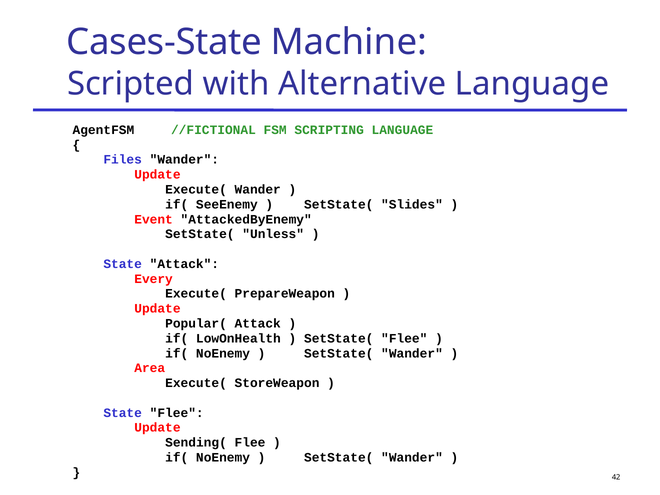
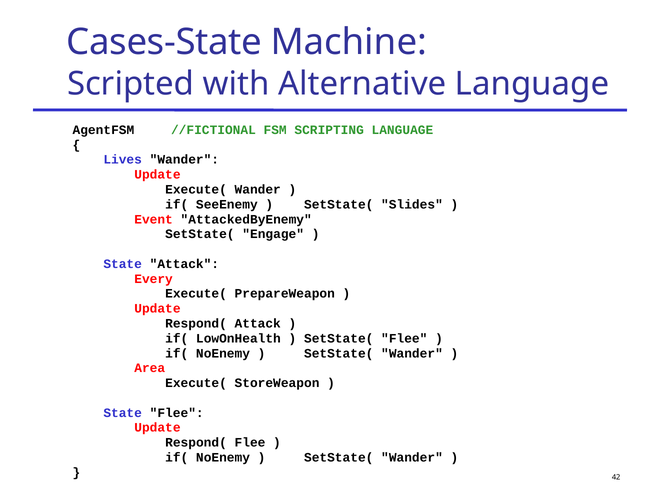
Files: Files -> Lives
Unless: Unless -> Engage
Popular( at (196, 324): Popular( -> Respond(
Sending( at (196, 443): Sending( -> Respond(
